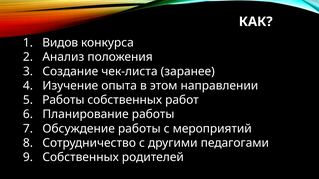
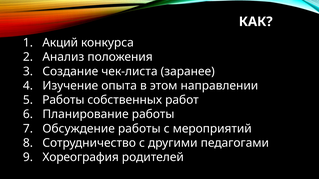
Видов: Видов -> Акций
Собственных at (81, 158): Собственных -> Хореография
